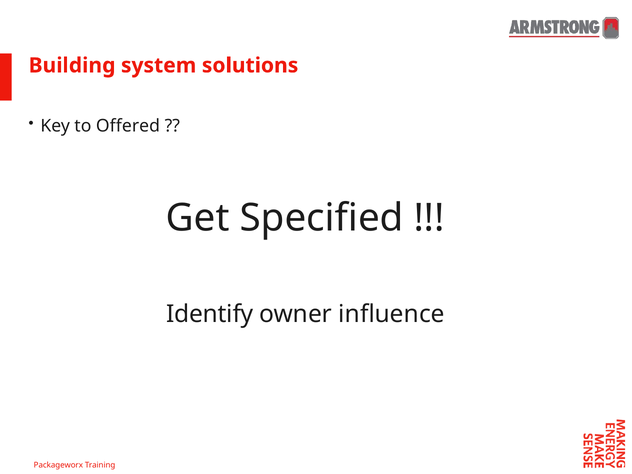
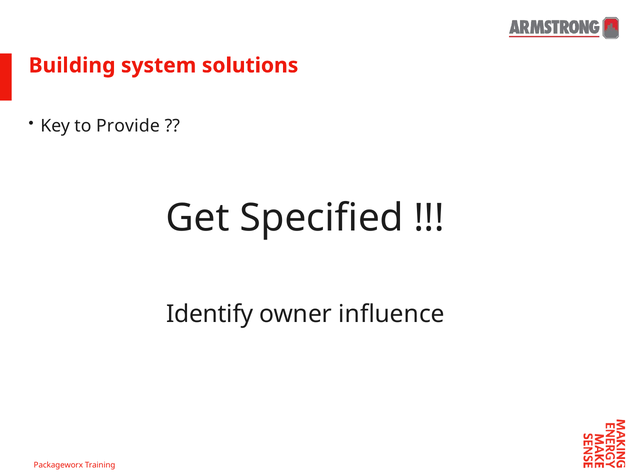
Offered: Offered -> Provide
